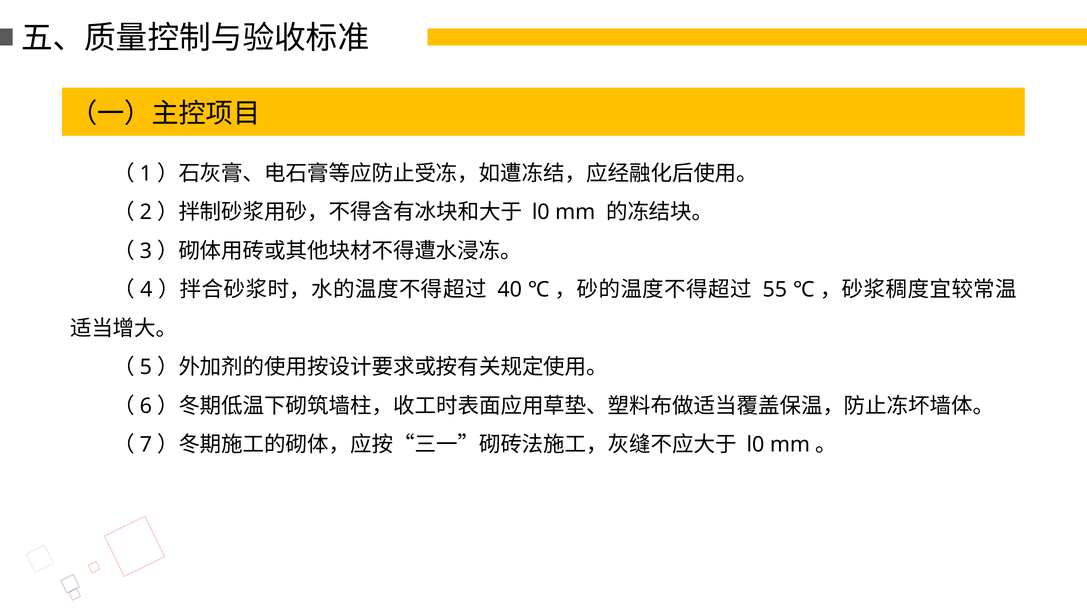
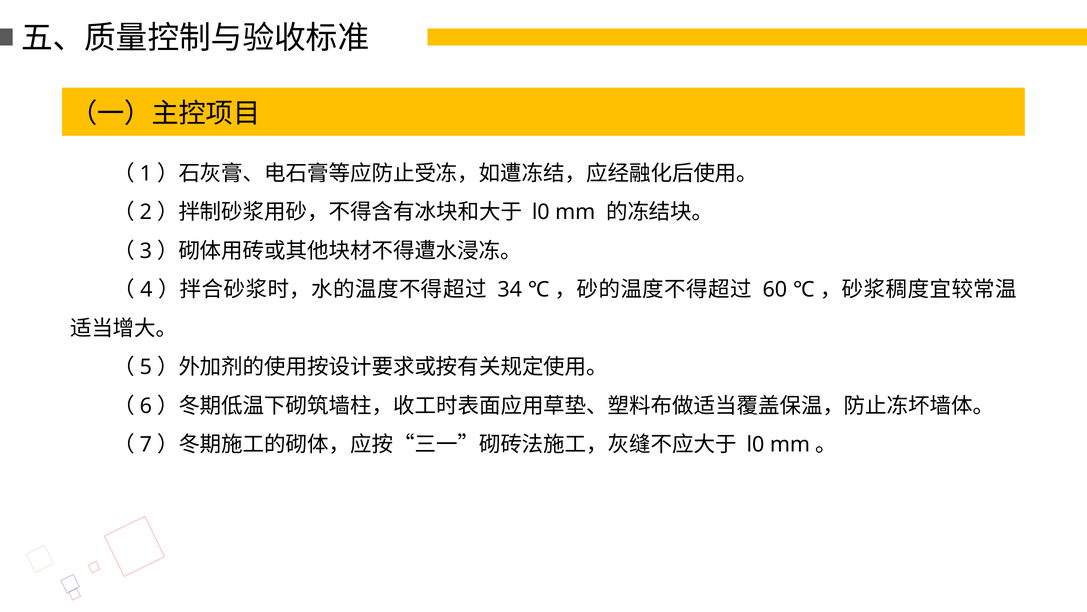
40: 40 -> 34
55: 55 -> 60
